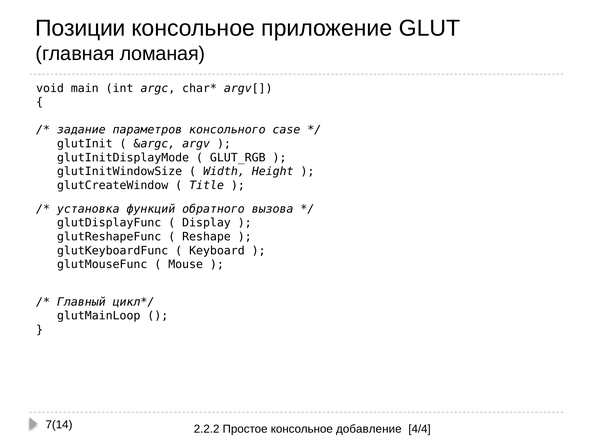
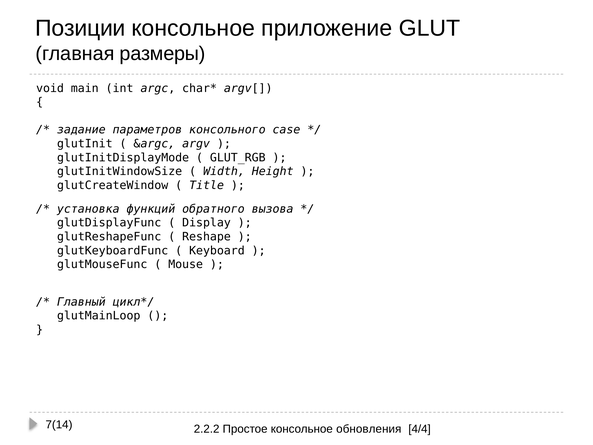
ломаная: ломаная -> размеры
добавление: добавление -> обновления
